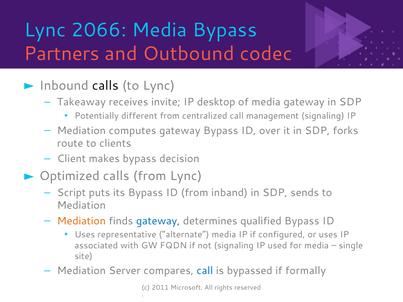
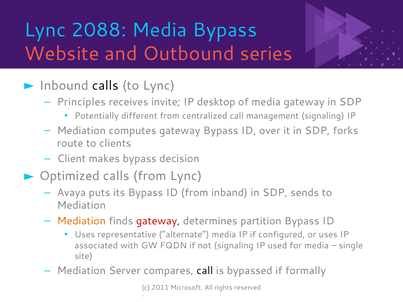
2066: 2066 -> 2088
Partners: Partners -> Website
codec: codec -> series
Takeaway: Takeaway -> Principles
Script: Script -> Avaya
gateway at (158, 221) colour: blue -> red
qualified: qualified -> partition
call at (205, 271) colour: blue -> black
